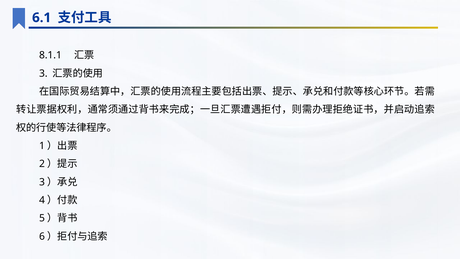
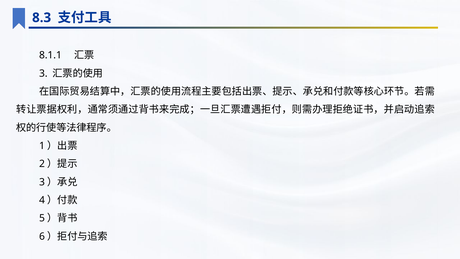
6.1: 6.1 -> 8.3
